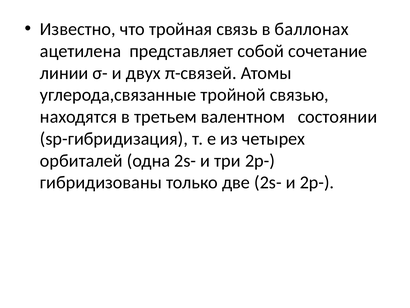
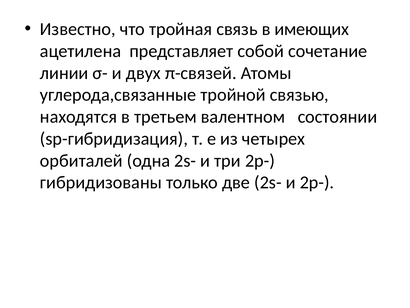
баллонах: баллонах -> имеющих
